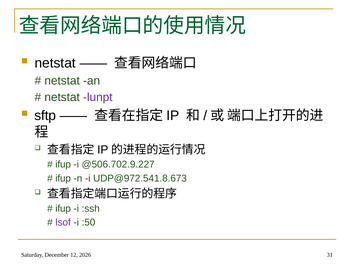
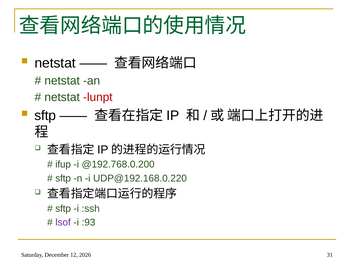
lunpt colour: purple -> red
@506.702.9.227: @506.702.9.227 -> @192.768.0.200
ifup at (63, 178): ifup -> sftp
UDP@972.541.8.673: UDP@972.541.8.673 -> UDP@192.168.0.220
ifup at (63, 208): ifup -> sftp
:50: :50 -> :93
